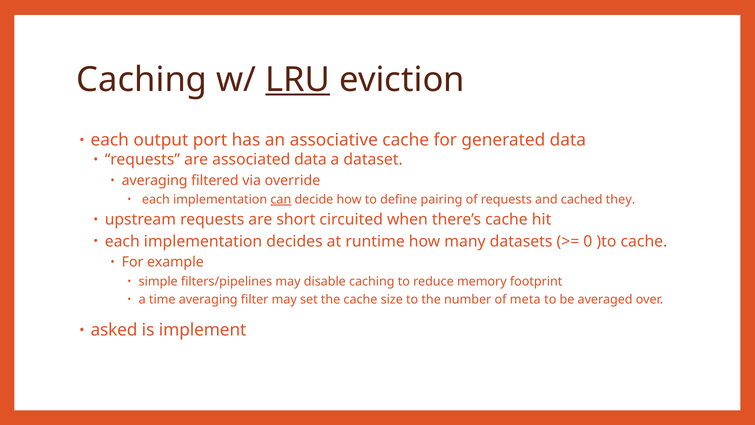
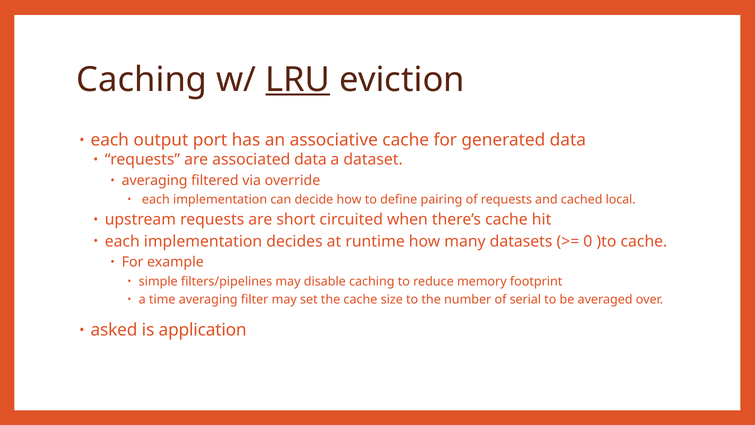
can underline: present -> none
they: they -> local
meta: meta -> serial
implement: implement -> application
